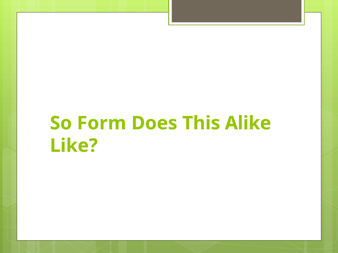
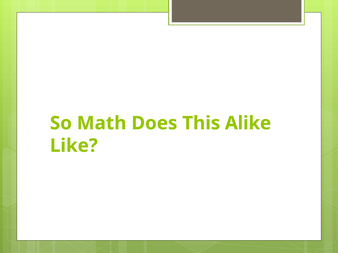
Form: Form -> Math
